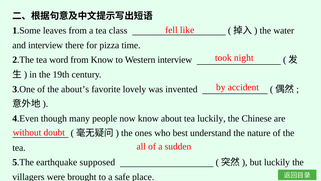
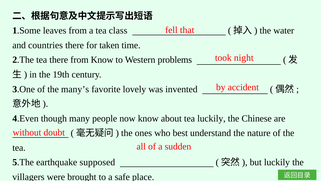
like: like -> that
and interview: interview -> countries
pizza: pizza -> taken
tea word: word -> there
Western interview: interview -> problems
about’s: about’s -> many’s
